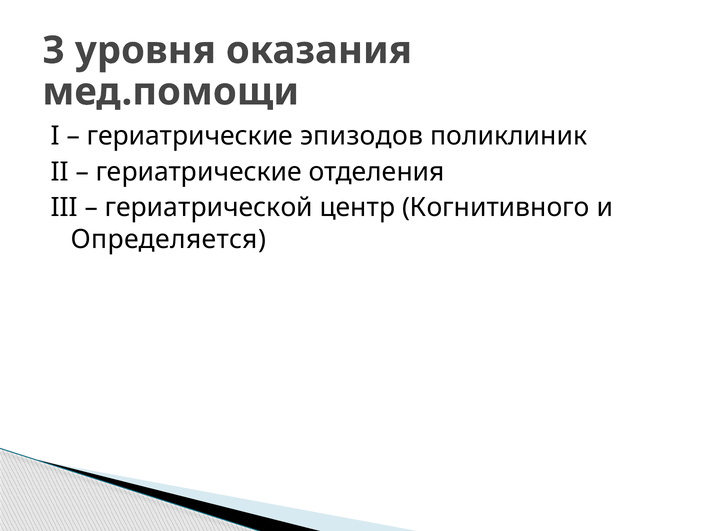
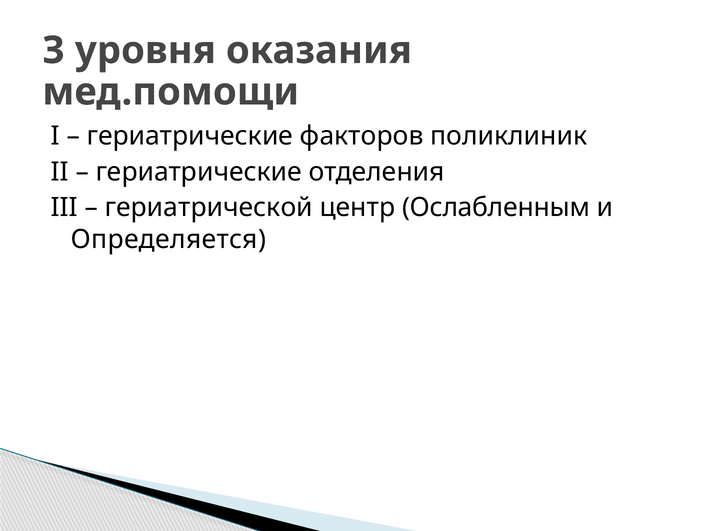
эпизодов: эпизодов -> факторов
Когнитивного: Когнитивного -> Ослабленным
